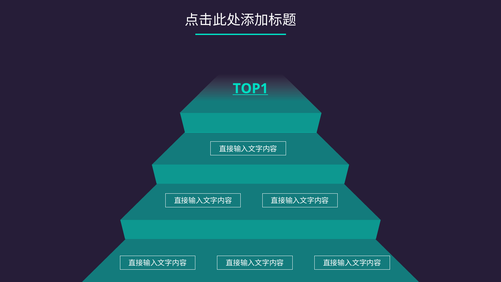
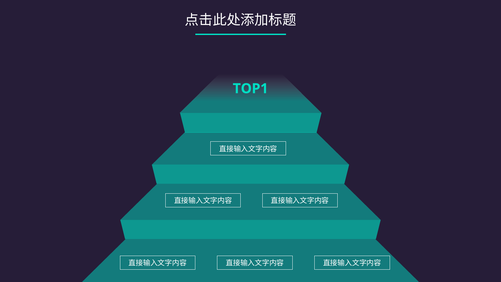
TOP1 underline: present -> none
